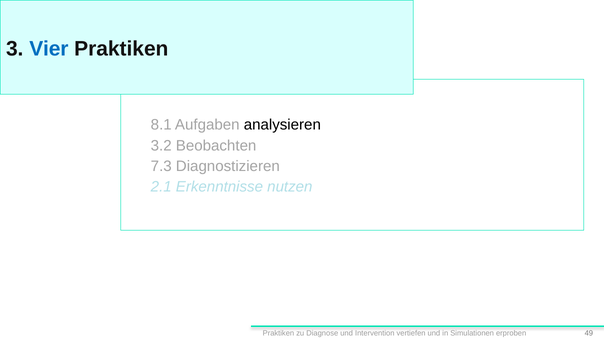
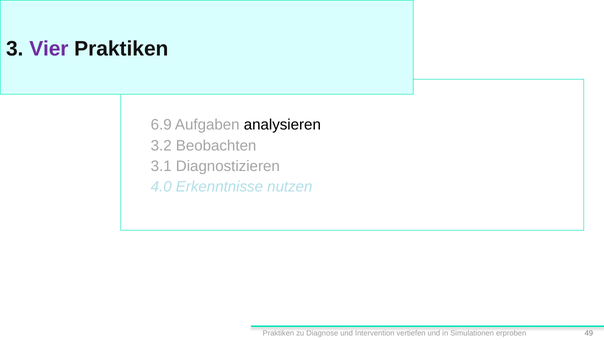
Vier colour: blue -> purple
8.1: 8.1 -> 6.9
7.3: 7.3 -> 3.1
2.1: 2.1 -> 4.0
